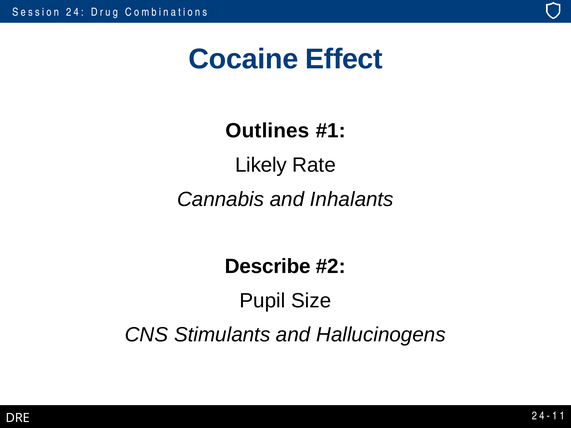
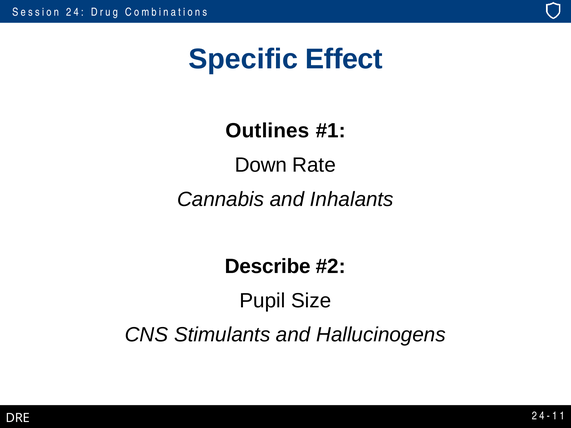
Cocaine: Cocaine -> Specific
Likely: Likely -> Down
